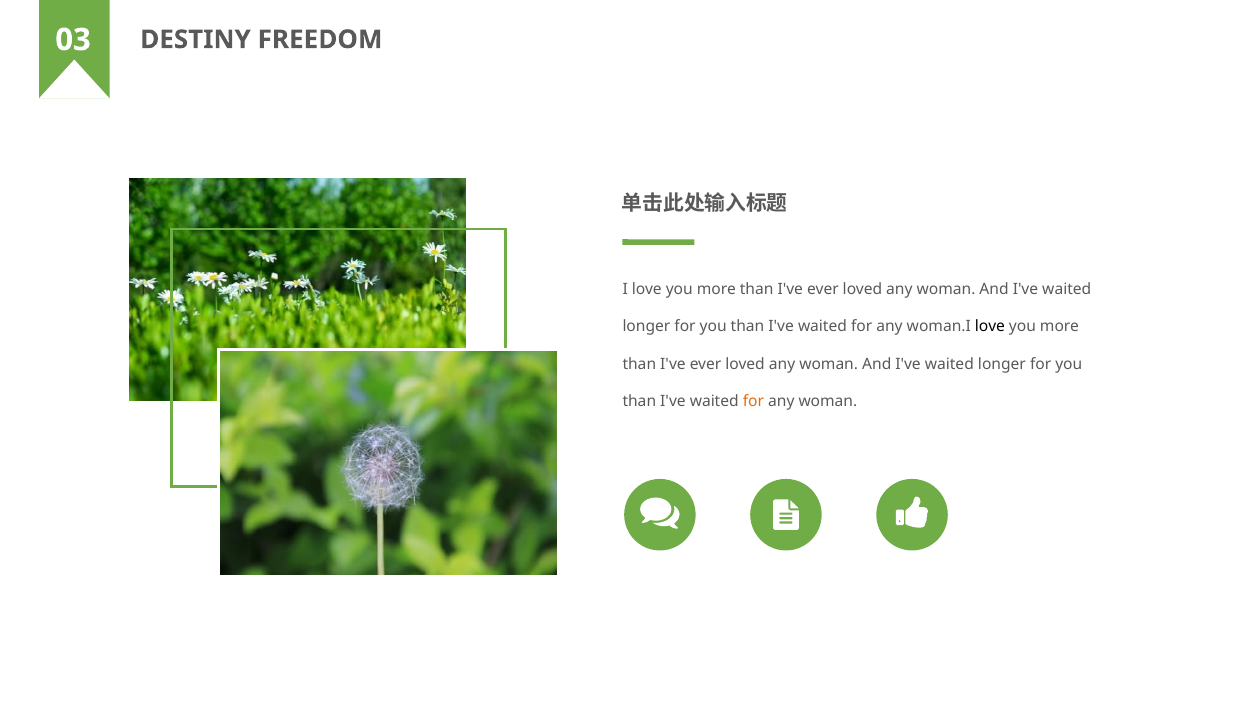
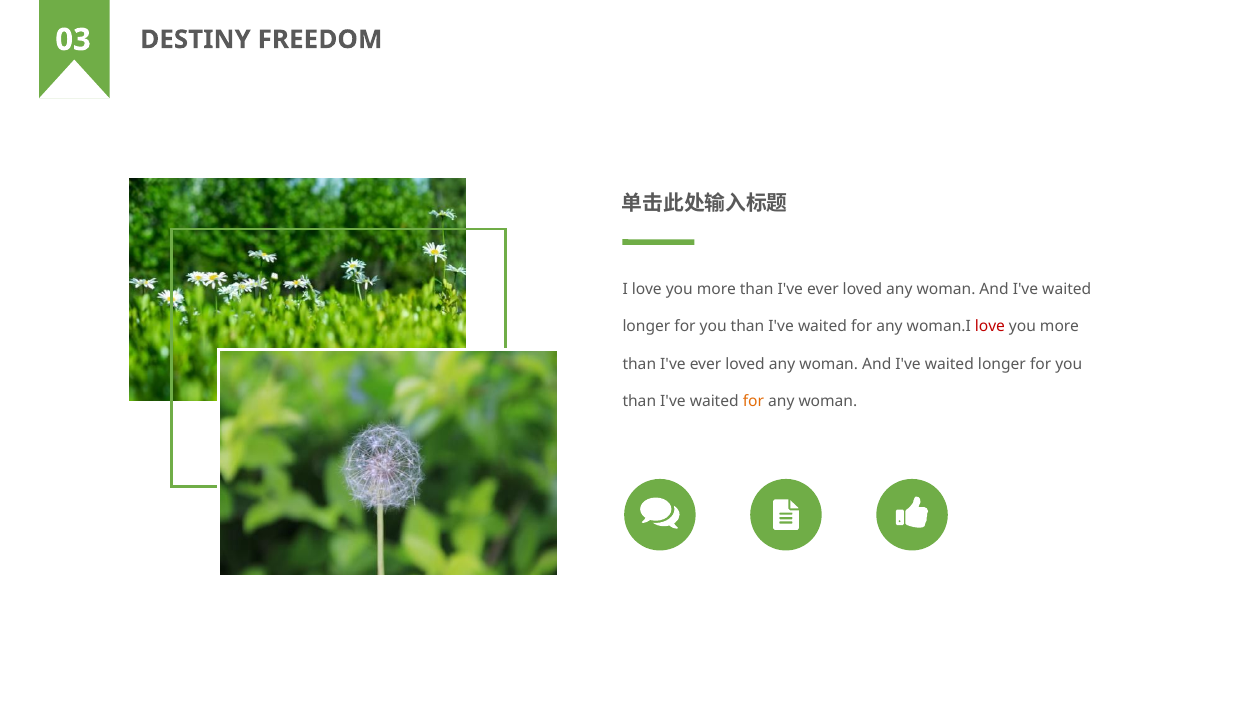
love at (990, 327) colour: black -> red
